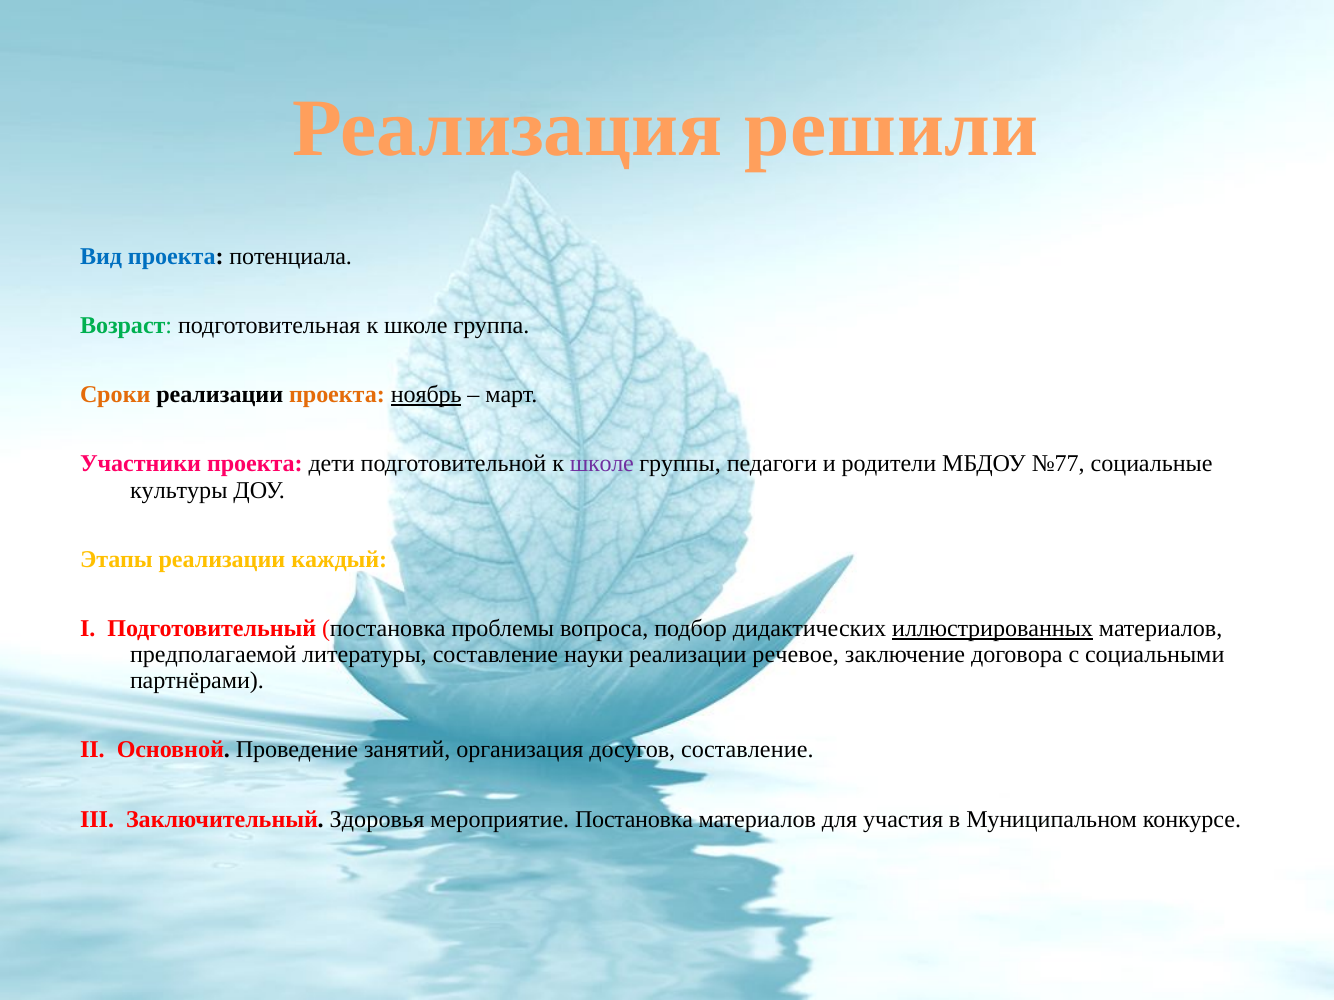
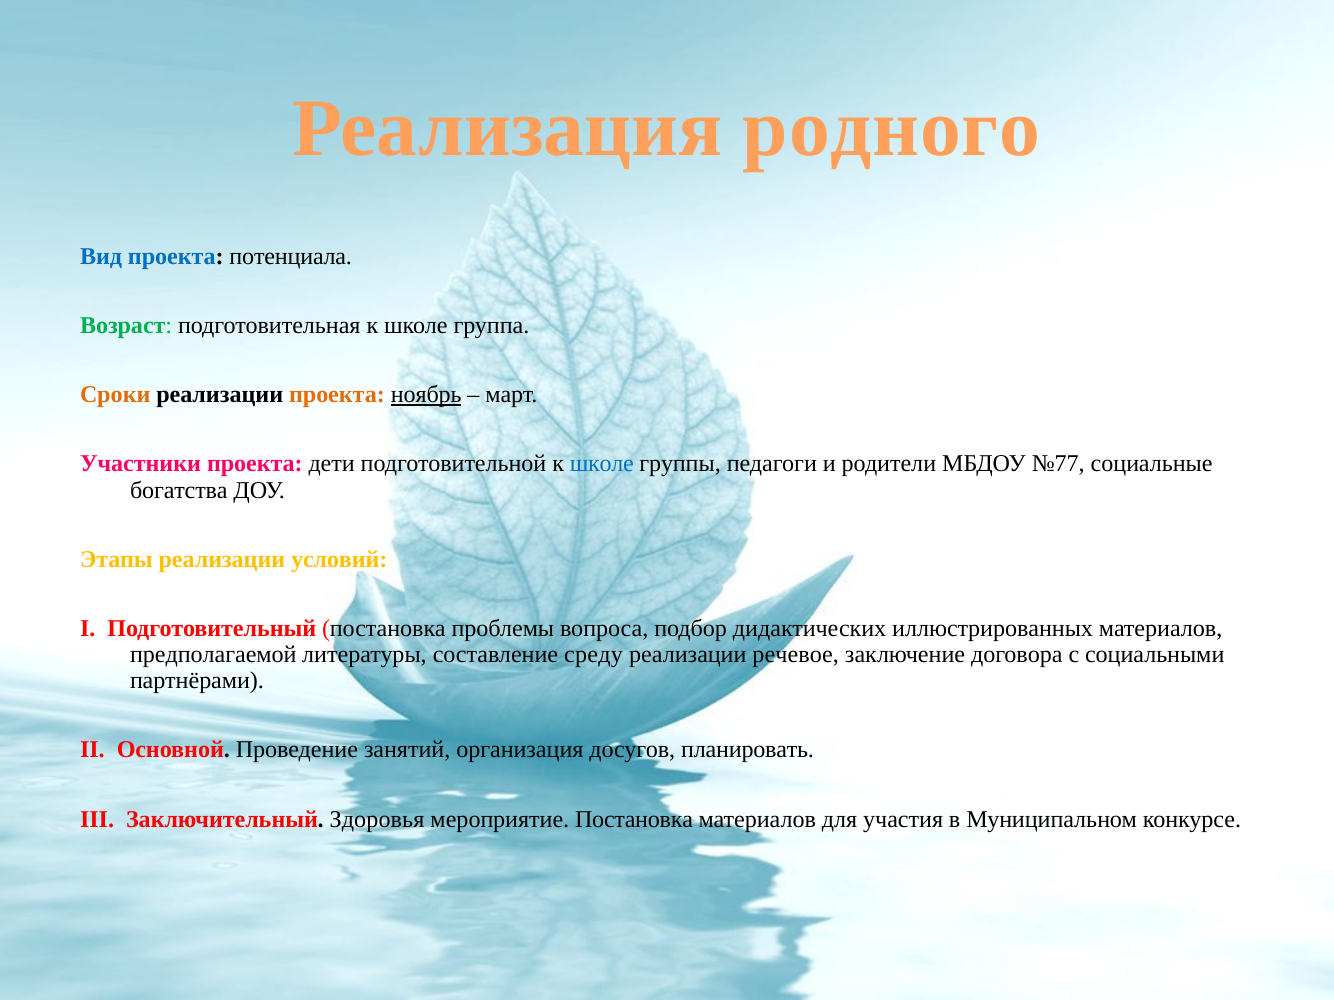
решили: решили -> родного
школе at (602, 464) colour: purple -> blue
культуры: культуры -> богатства
каждый: каждый -> условий
иллюстрированных underline: present -> none
науки: науки -> среду
досугов составление: составление -> планировать
